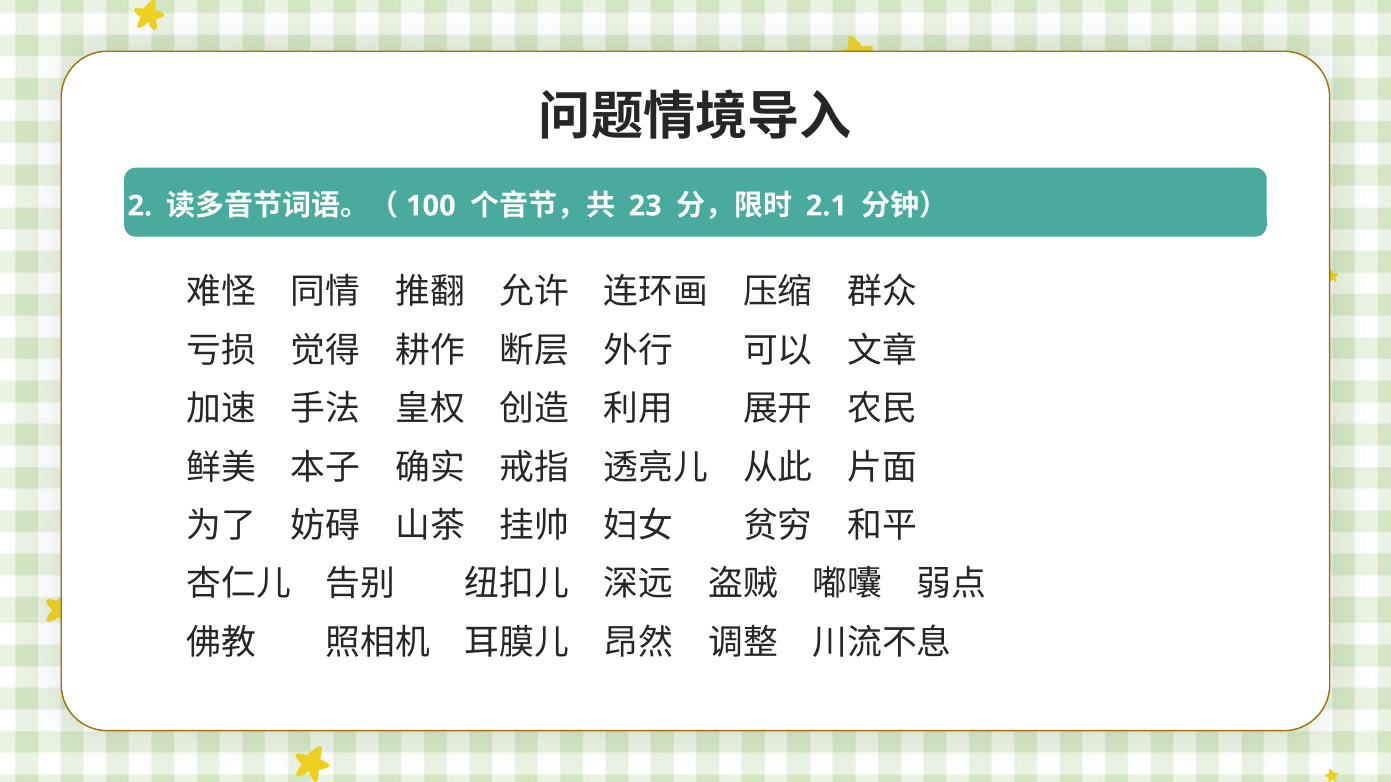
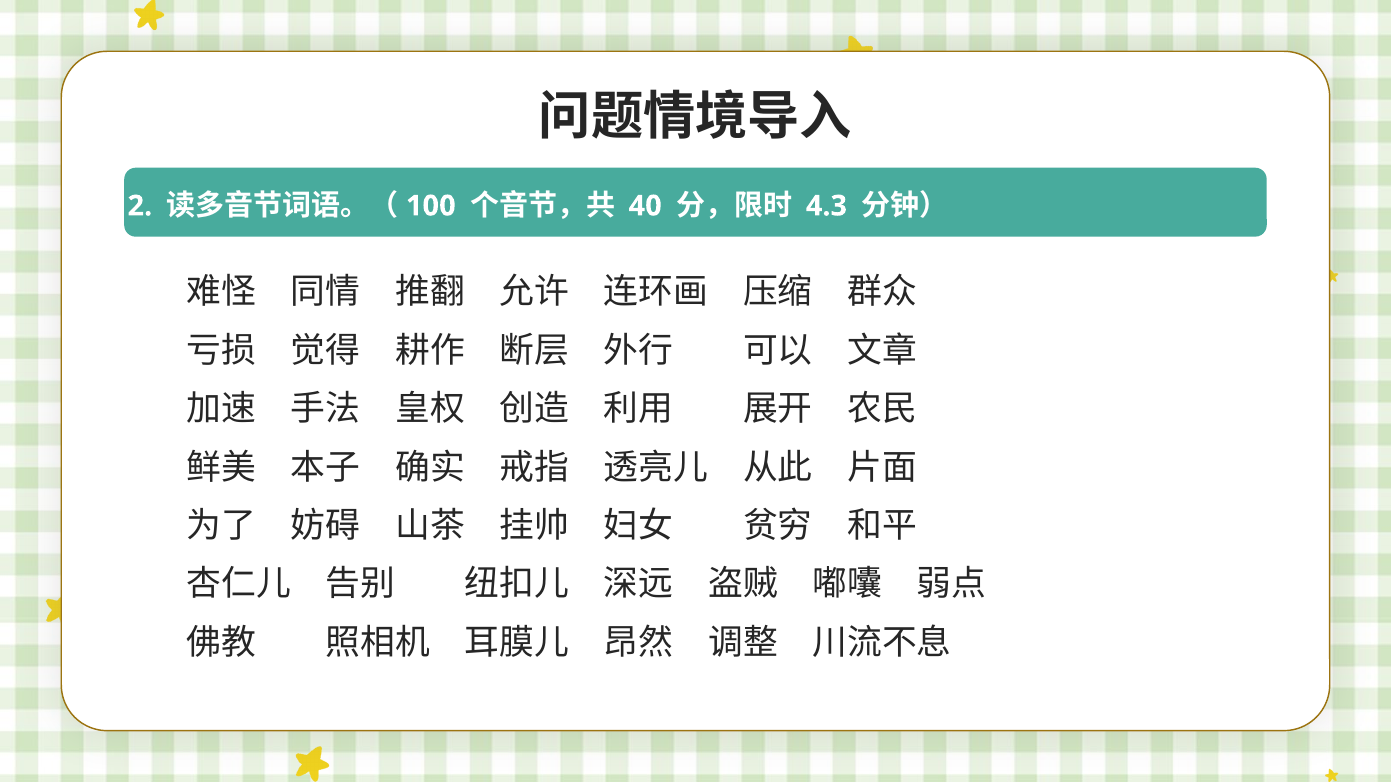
23: 23 -> 40
2.1: 2.1 -> 4.3
